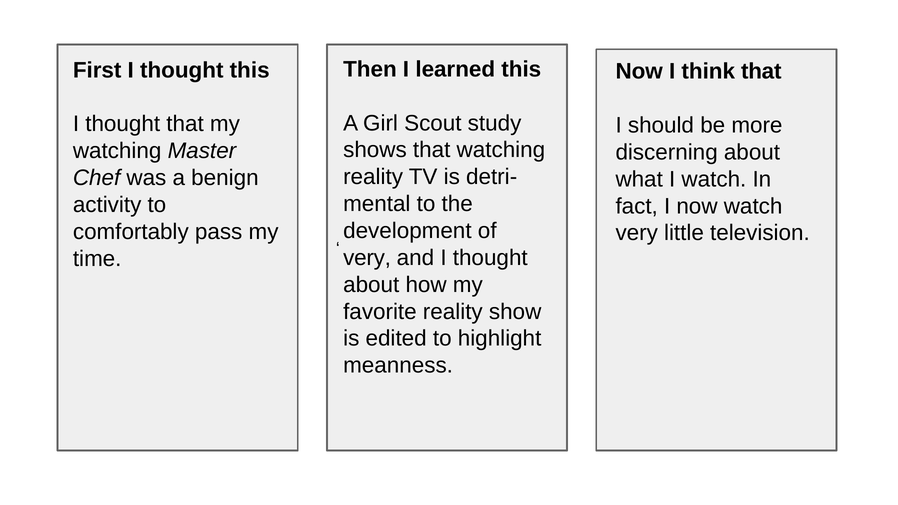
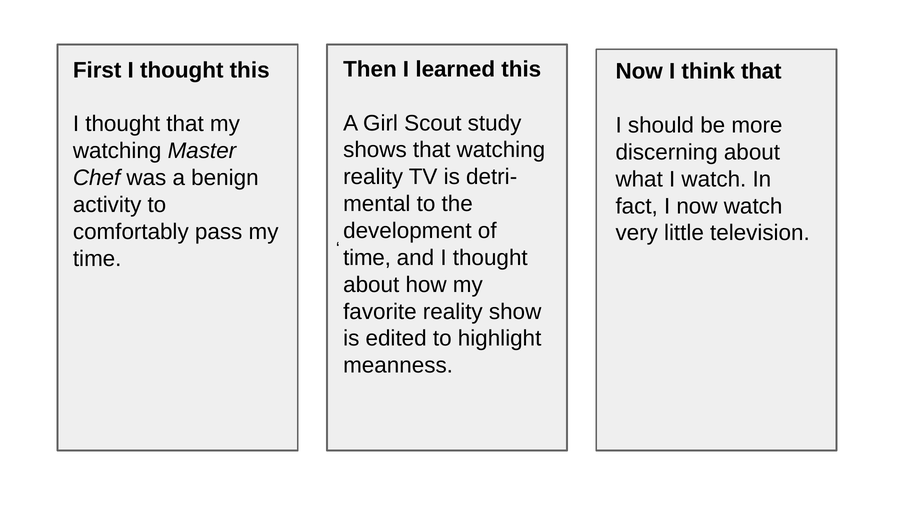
very at (367, 258): very -> time
